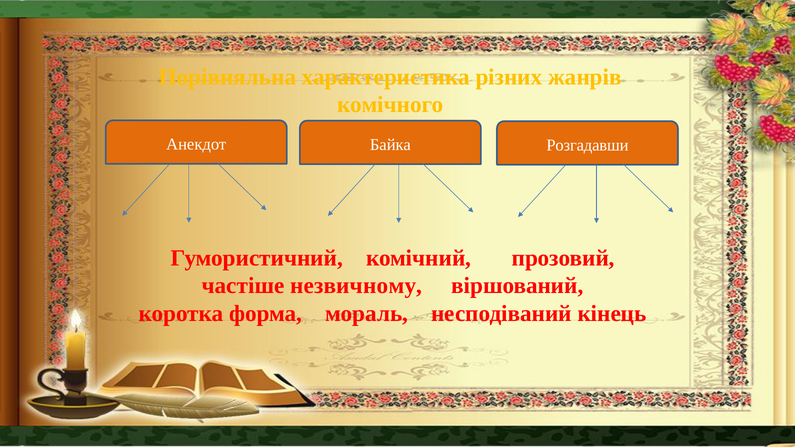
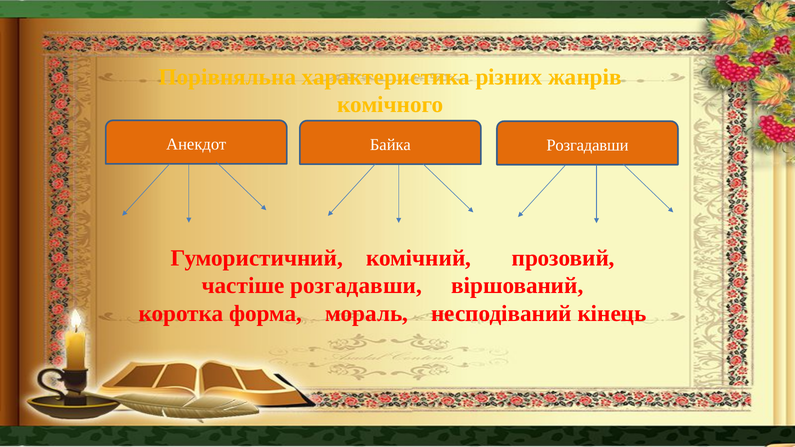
частіше незвичному: незвичному -> розгадавши
